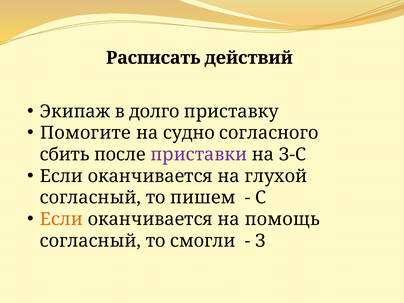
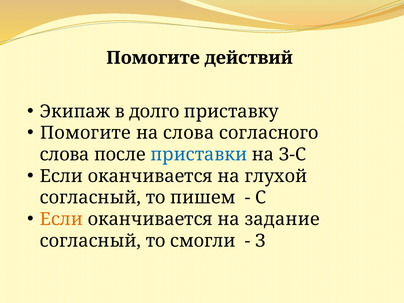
Расписать at (153, 58): Расписать -> Помогите
на судно: судно -> слова
сбить at (65, 155): сбить -> слова
приставки colour: purple -> blue
помощь: помощь -> задание
